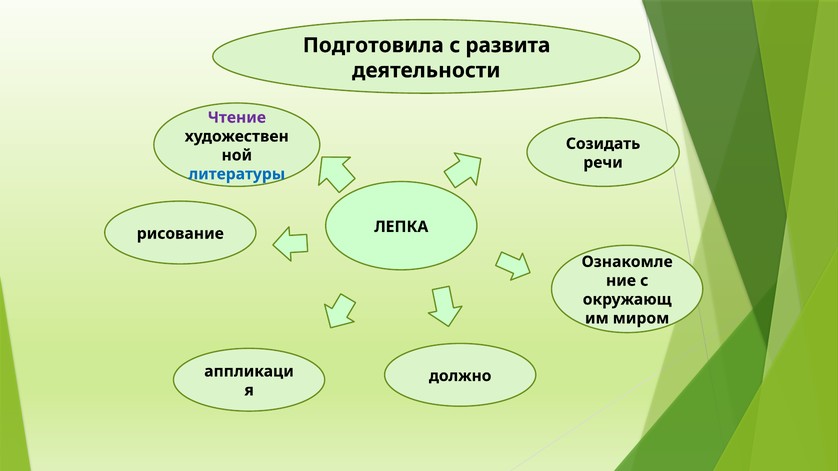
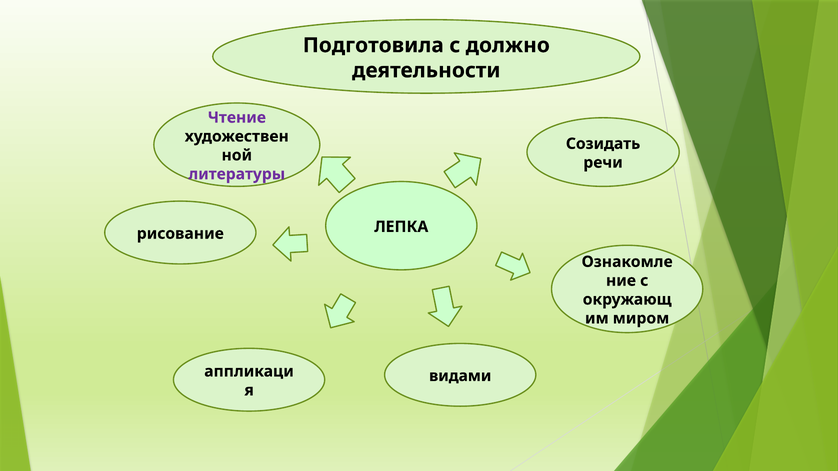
развита: развита -> должно
литературы colour: blue -> purple
должно: должно -> видами
